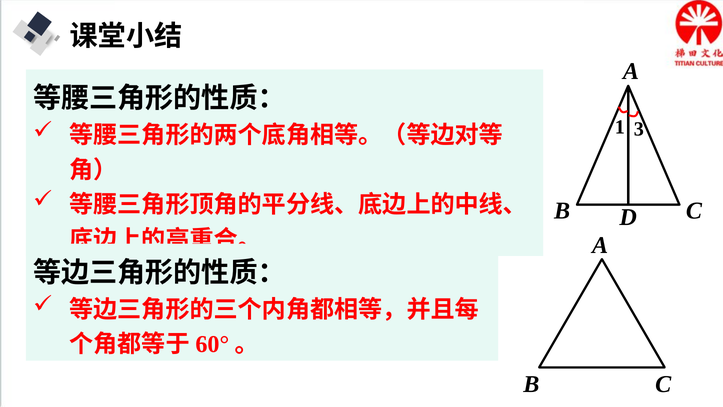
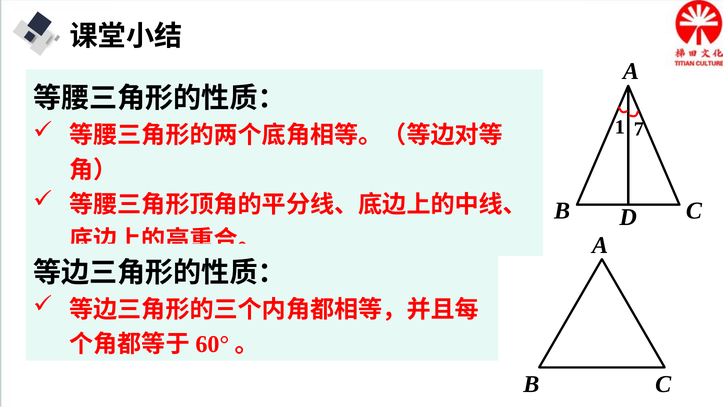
3: 3 -> 7
